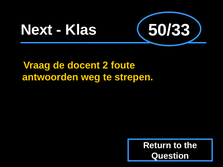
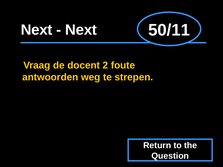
50/33: 50/33 -> 50/11
Klas at (81, 30): Klas -> Next
